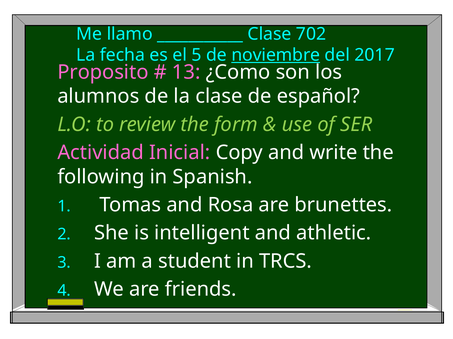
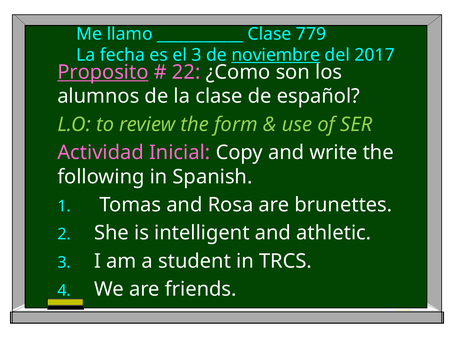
702: 702 -> 779
el 5: 5 -> 3
Proposito underline: none -> present
13: 13 -> 22
